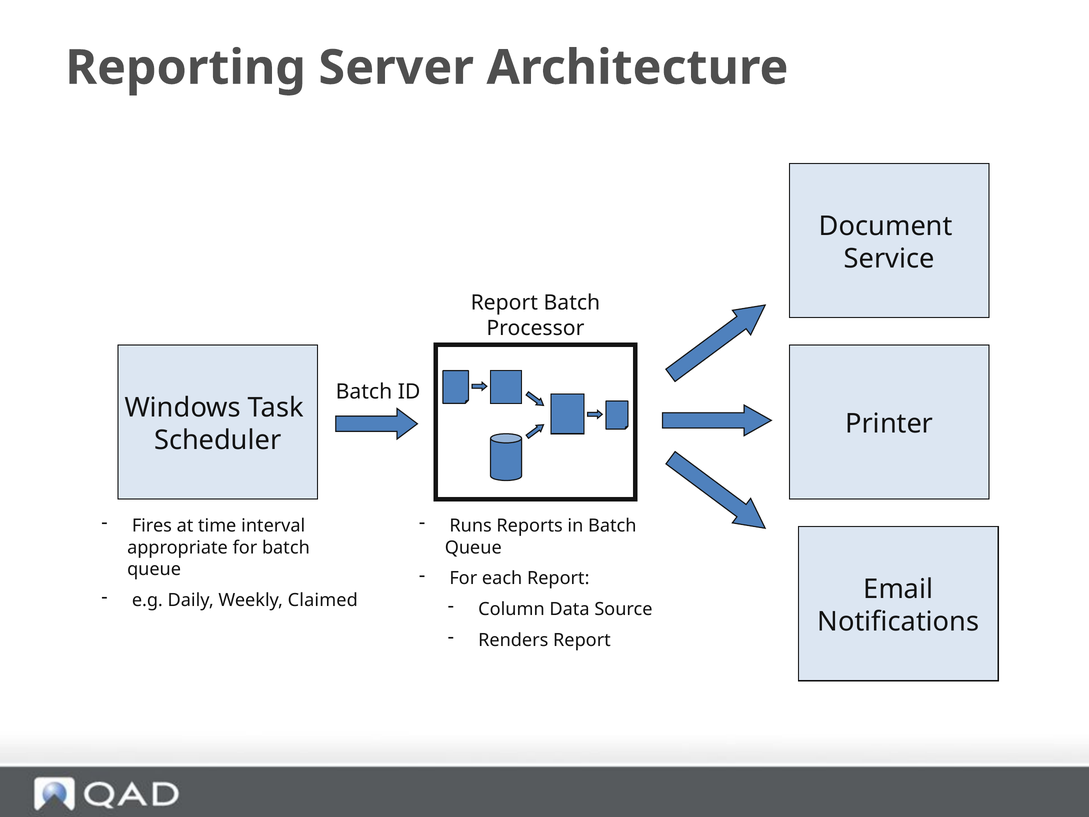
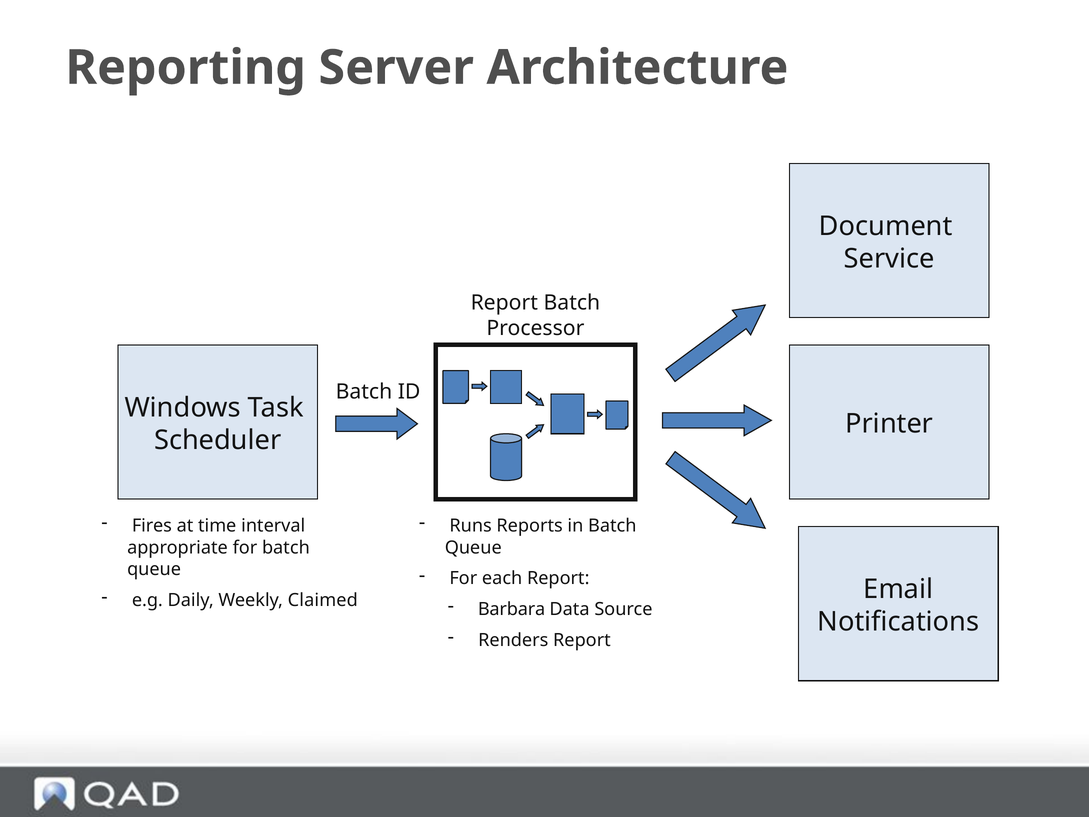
Column: Column -> Barbara
